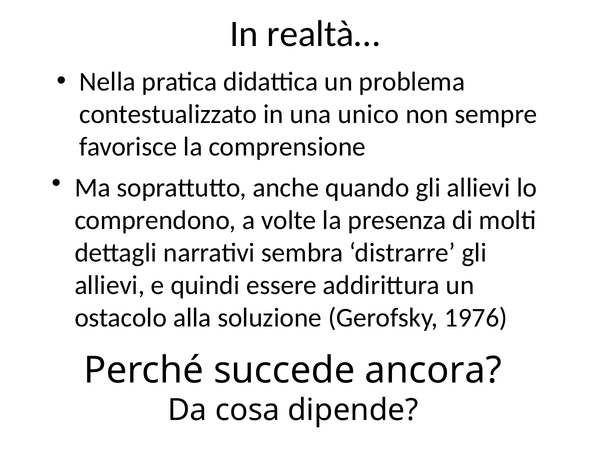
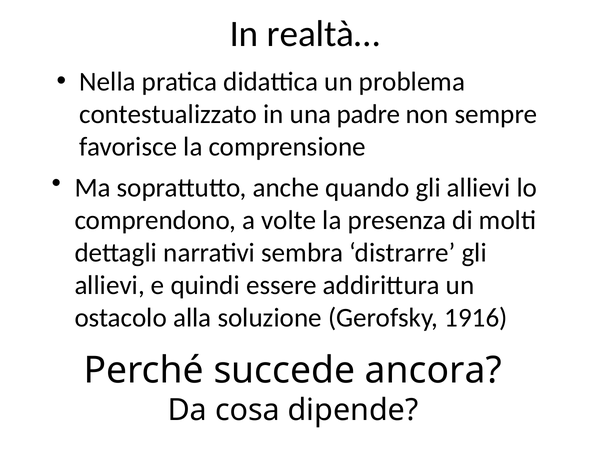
unico: unico -> padre
1976: 1976 -> 1916
